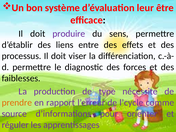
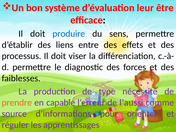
produire colour: purple -> blue
rapport: rapport -> capable
l’cycle: l’cycle -> l’aussi
